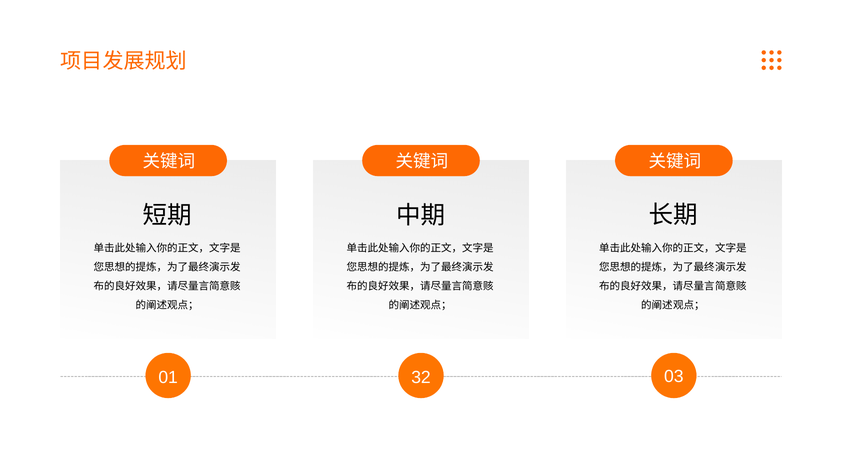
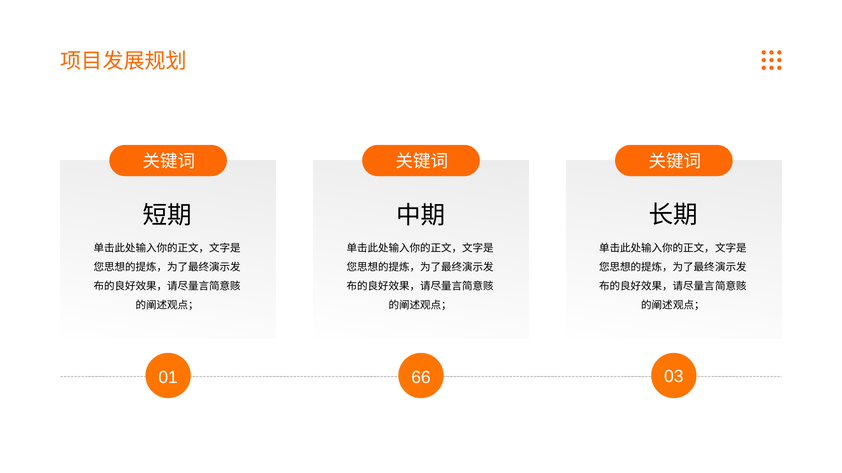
32: 32 -> 66
